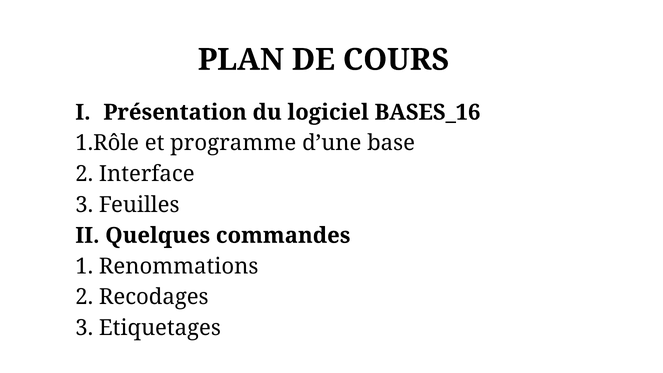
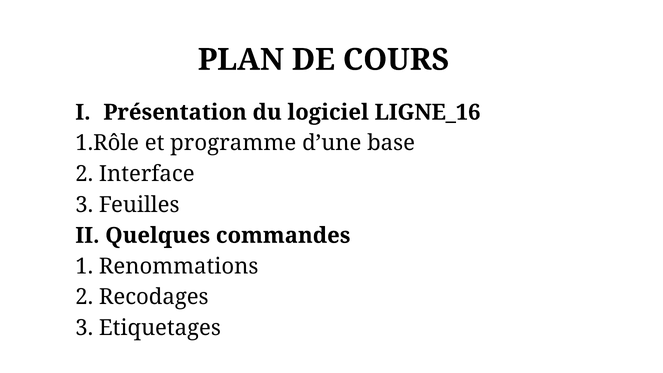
BASES_16: BASES_16 -> LIGNE_16
